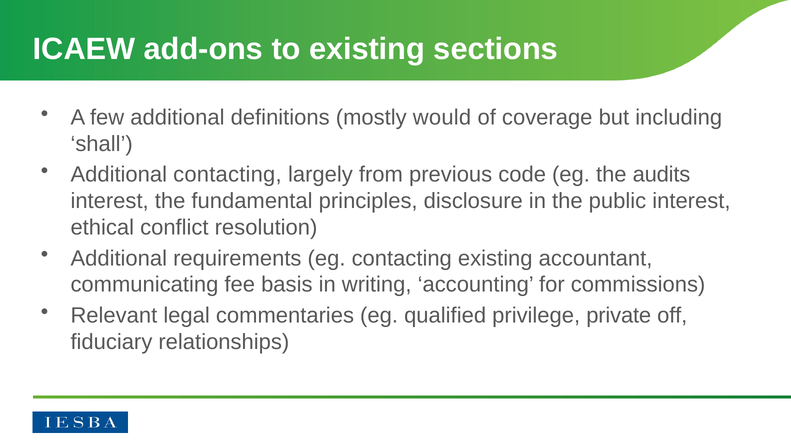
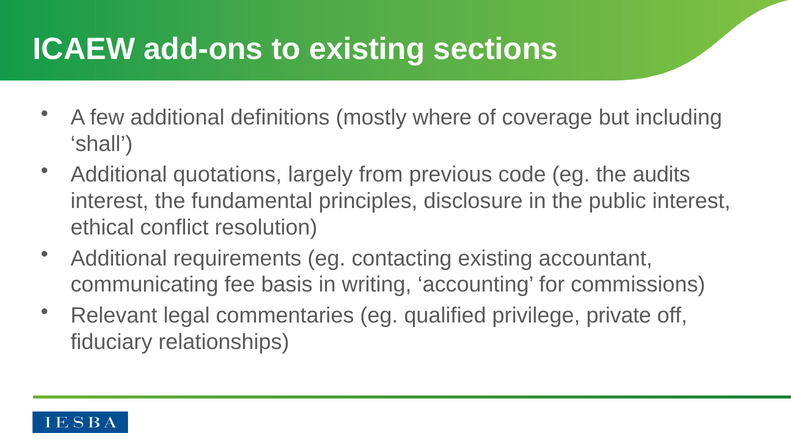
would: would -> where
Additional contacting: contacting -> quotations
